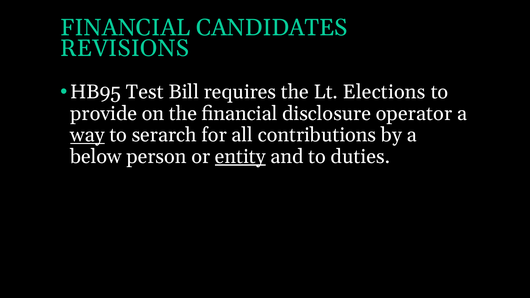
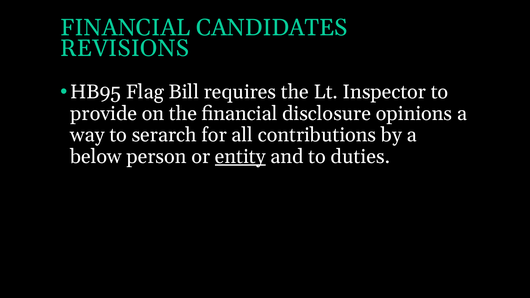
Test: Test -> Flag
Elections: Elections -> Inspector
operator: operator -> opinions
way underline: present -> none
